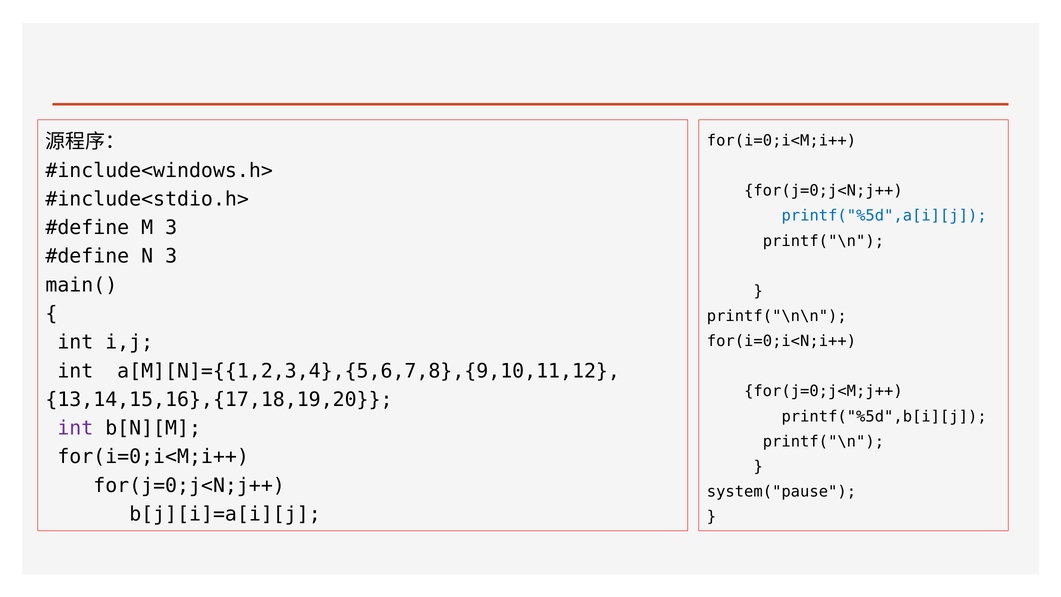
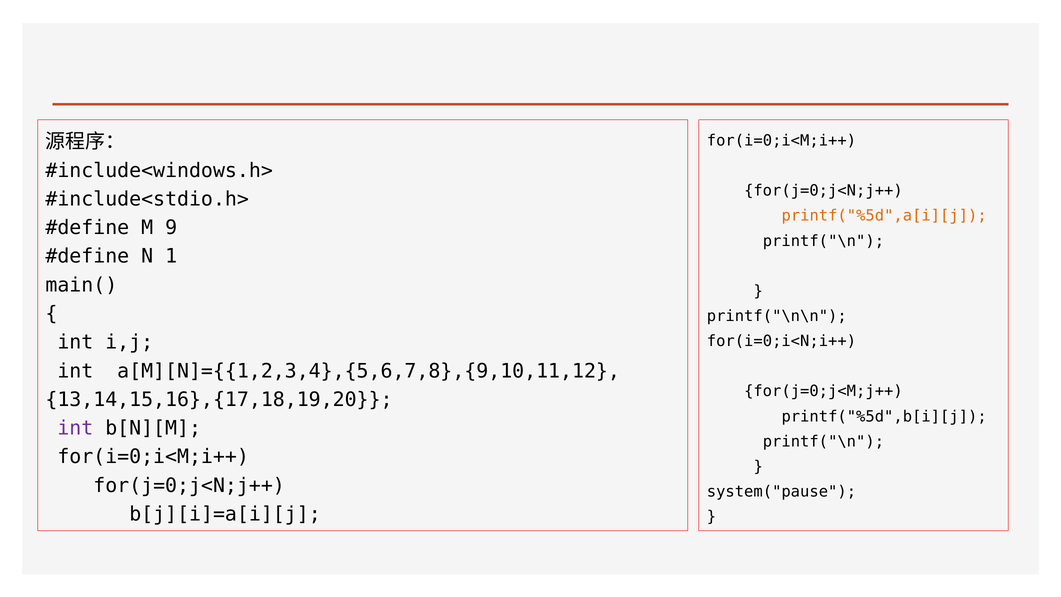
printf("%5d",a[i][j colour: blue -> orange
M 3: 3 -> 9
N 3: 3 -> 1
